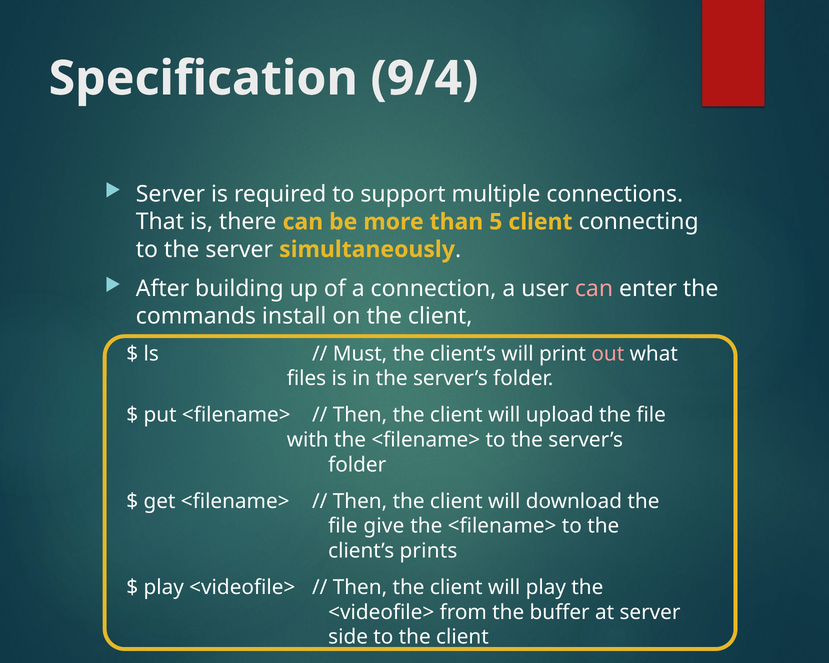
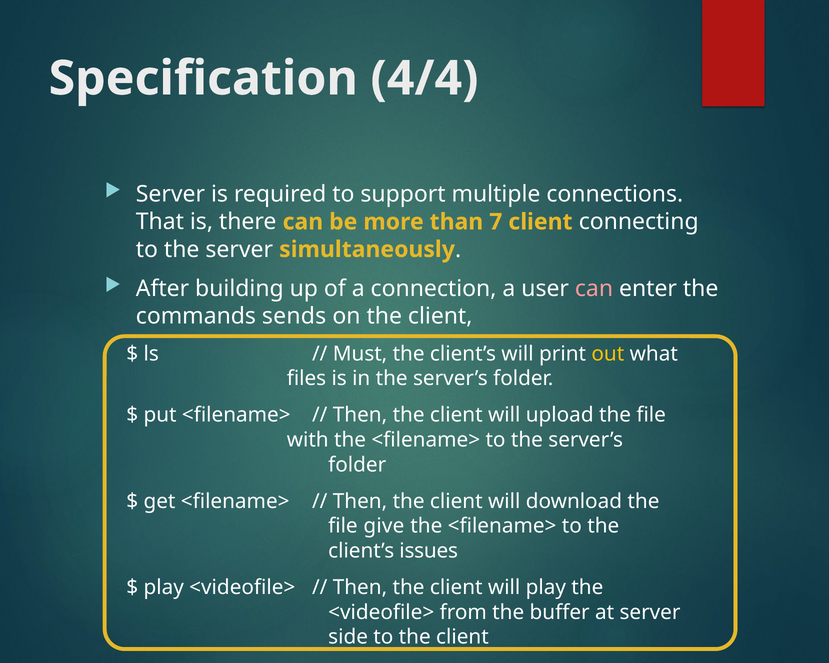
9/4: 9/4 -> 4/4
5: 5 -> 7
install: install -> sends
out colour: pink -> yellow
prints: prints -> issues
